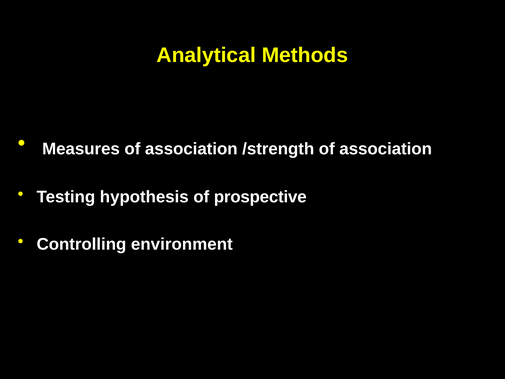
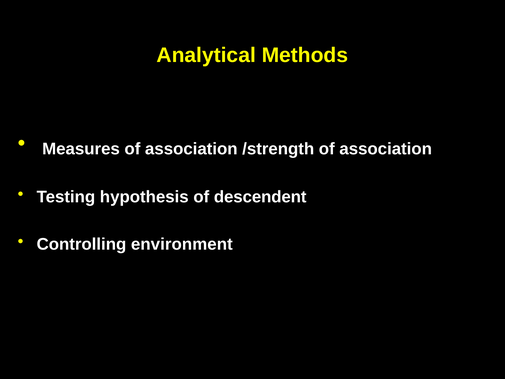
prospective: prospective -> descendent
